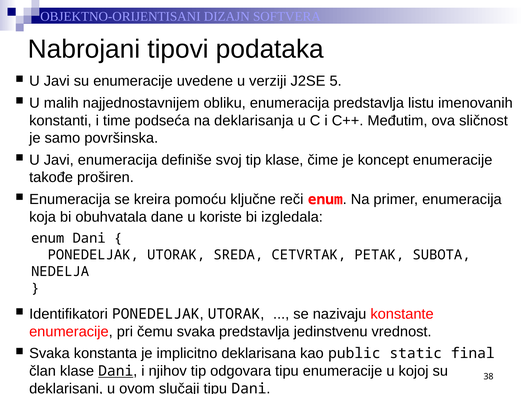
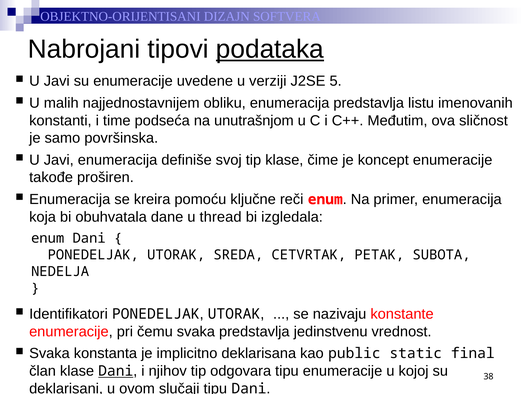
podataka underline: none -> present
deklarisanja: deklarisanja -> unutrašnjom
koriste: koriste -> thread
